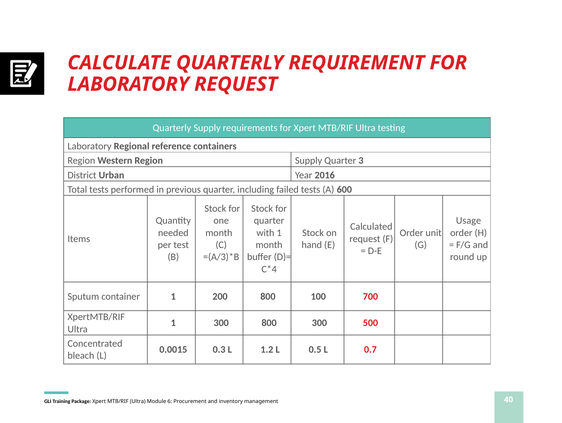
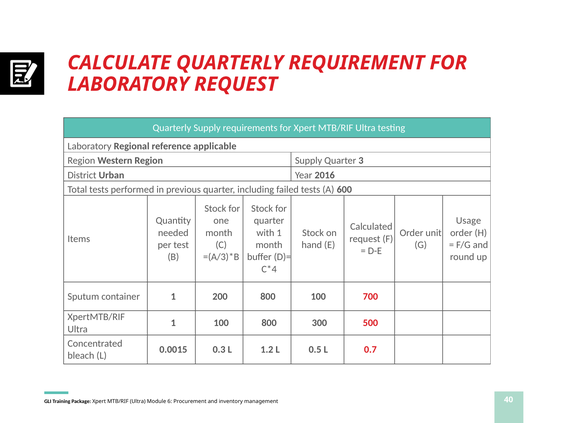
containers: containers -> applicable
1 300: 300 -> 100
